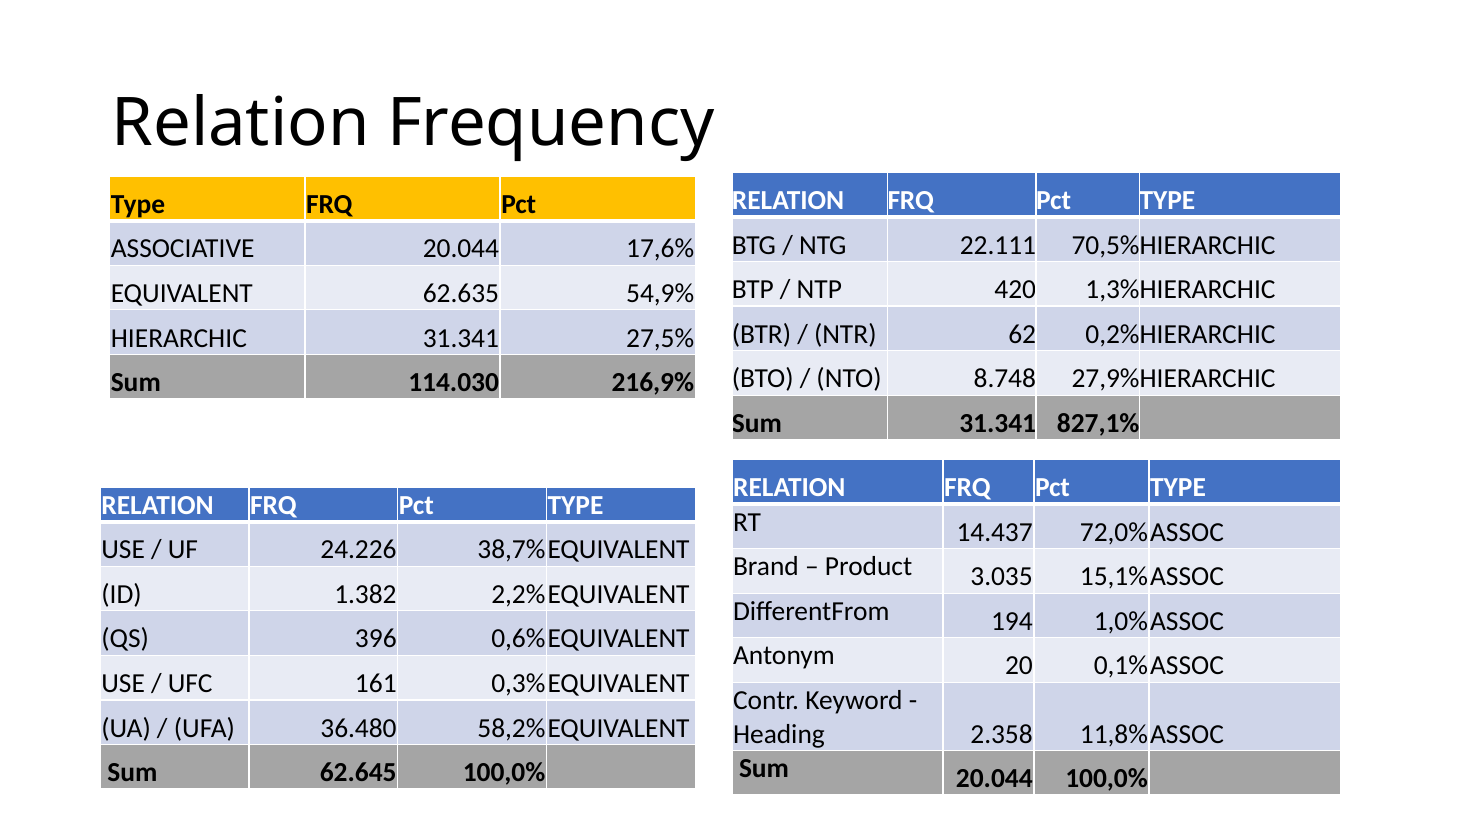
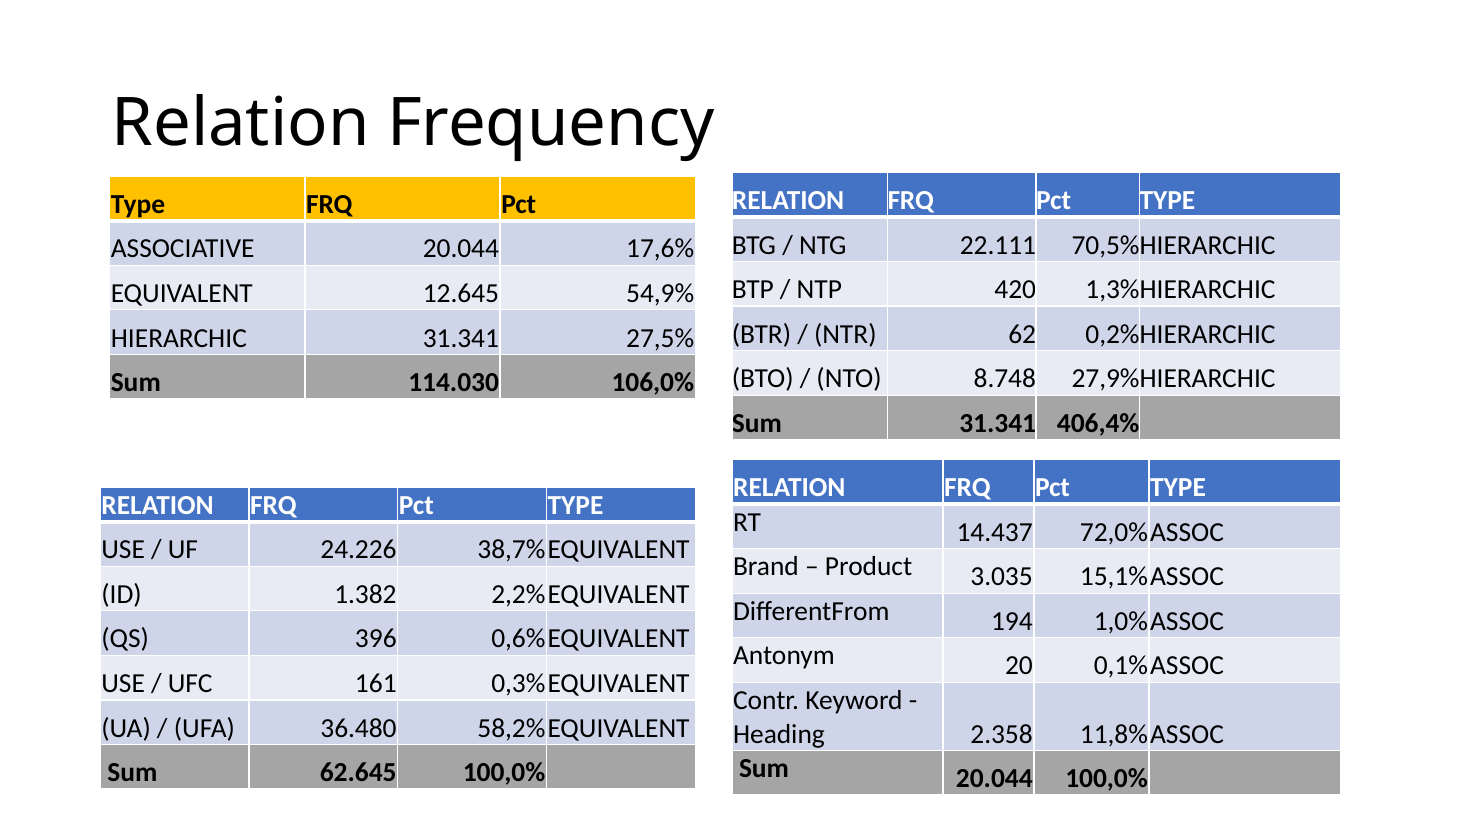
62.635: 62.635 -> 12.645
216,9%: 216,9% -> 106,0%
827,1%: 827,1% -> 406,4%
